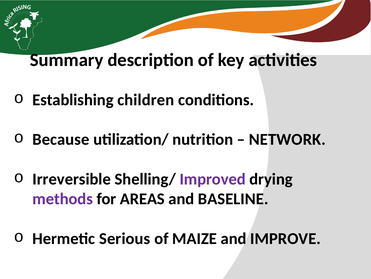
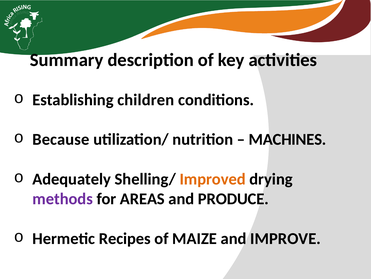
NETWORK: NETWORK -> MACHINES
Irreversible: Irreversible -> Adequately
Improved colour: purple -> orange
BASELINE: BASELINE -> PRODUCE
Serious: Serious -> Recipes
